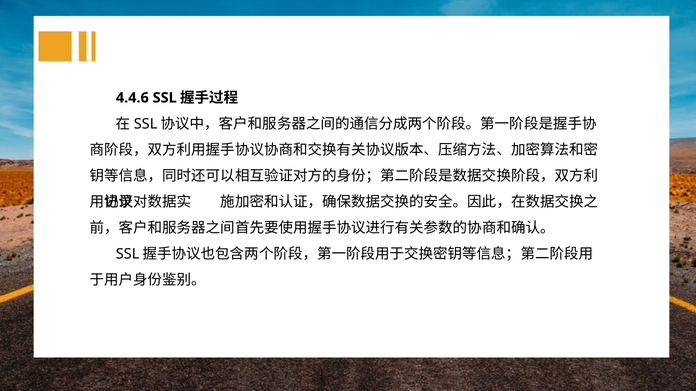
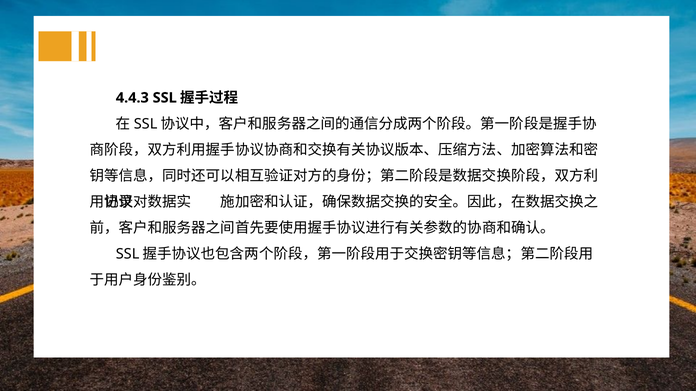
4.4.6: 4.4.6 -> 4.4.3
